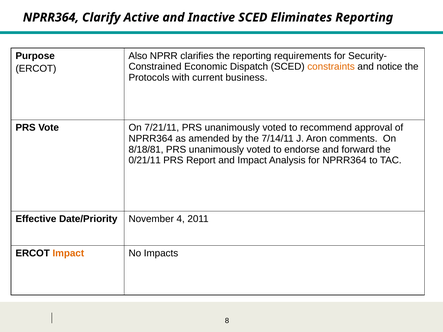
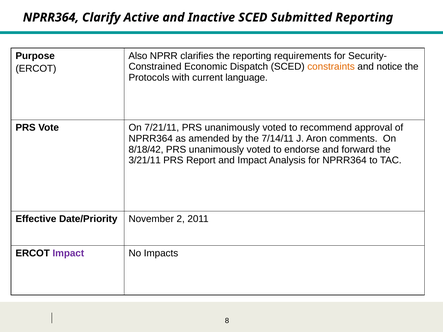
Eliminates: Eliminates -> Submitted
business: business -> language
8/18/81: 8/18/81 -> 8/18/42
0/21/11: 0/21/11 -> 3/21/11
4: 4 -> 2
Impact at (68, 253) colour: orange -> purple
